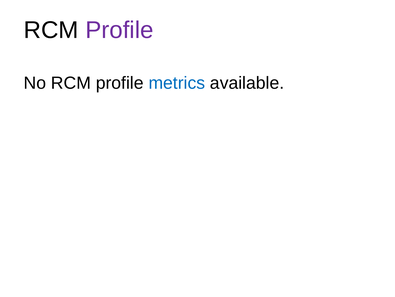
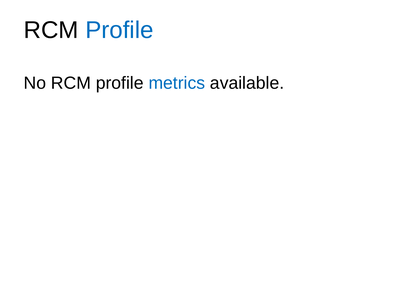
Profile at (119, 30) colour: purple -> blue
